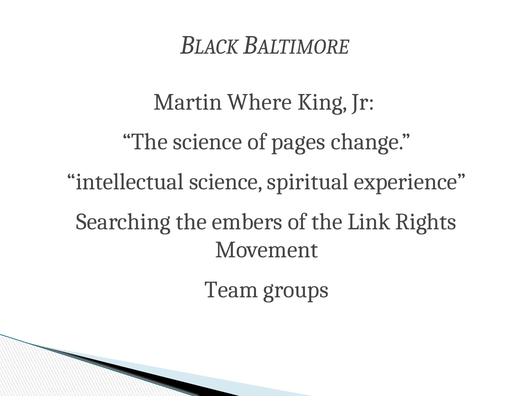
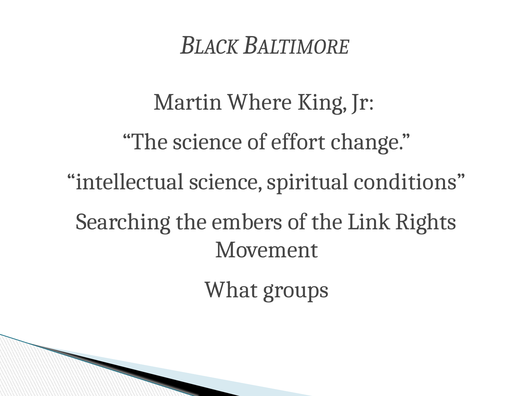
pages: pages -> effort
experience: experience -> conditions
Team: Team -> What
